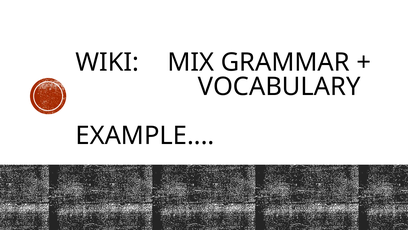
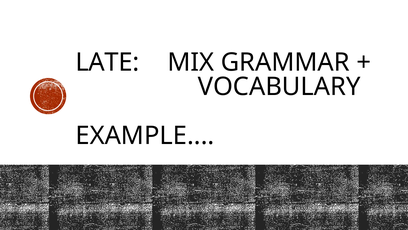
WIKI: WIKI -> LATE
